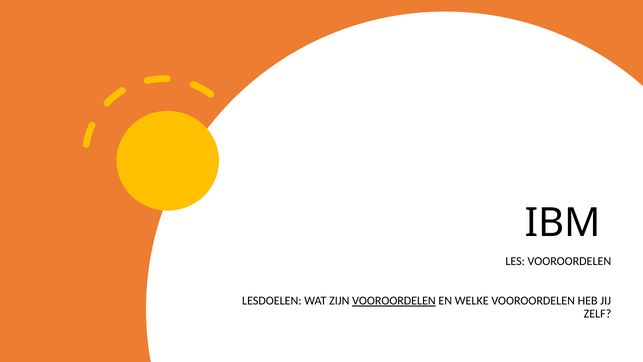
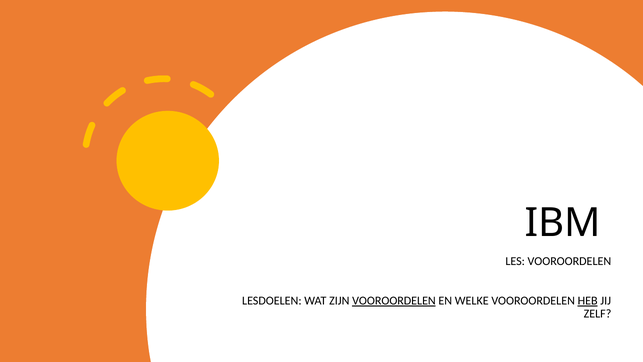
HEB underline: none -> present
